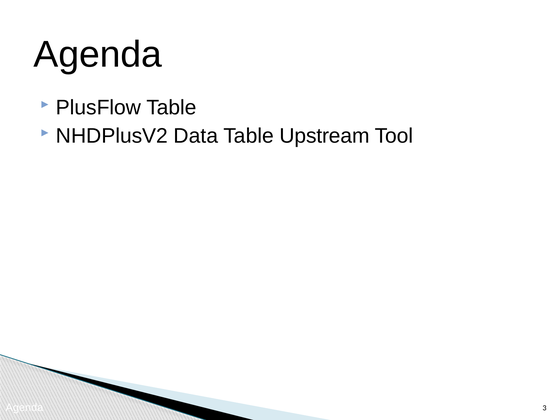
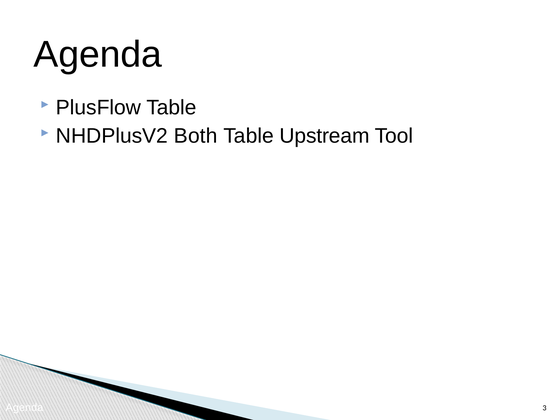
Data: Data -> Both
